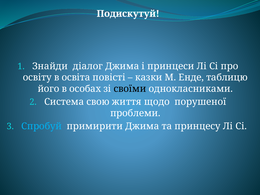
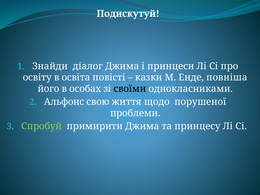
таблицю: таблицю -> повніша
Система: Система -> Альфонс
Спробуй colour: light blue -> light green
